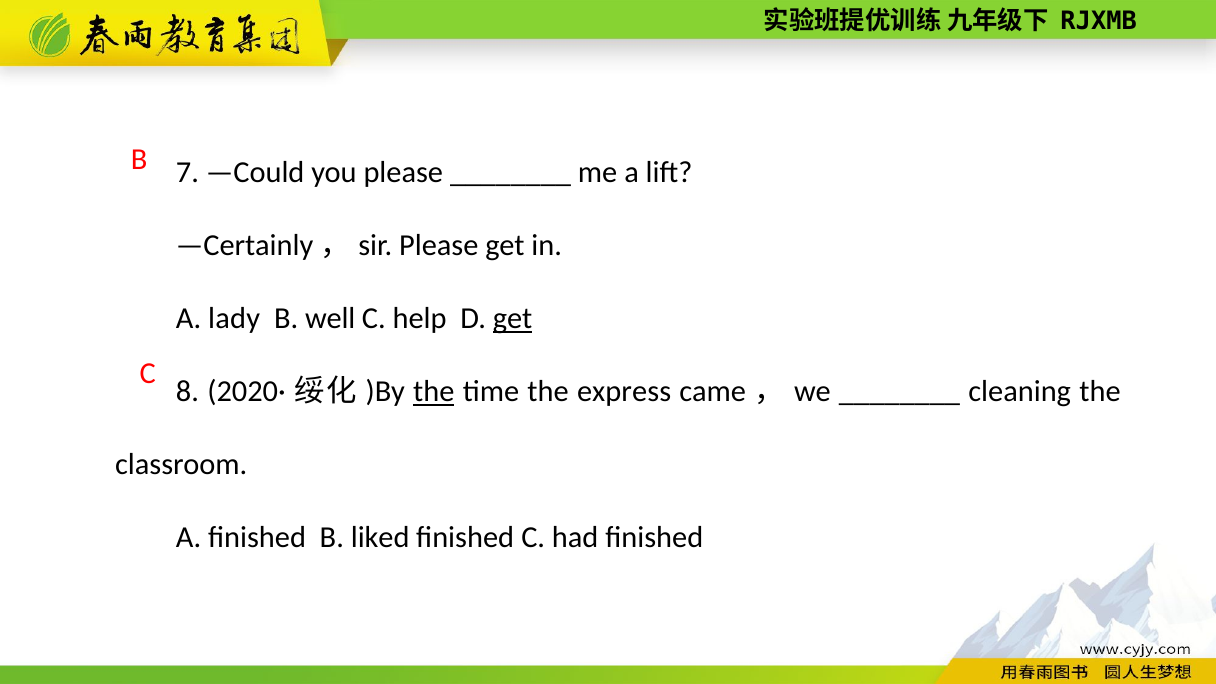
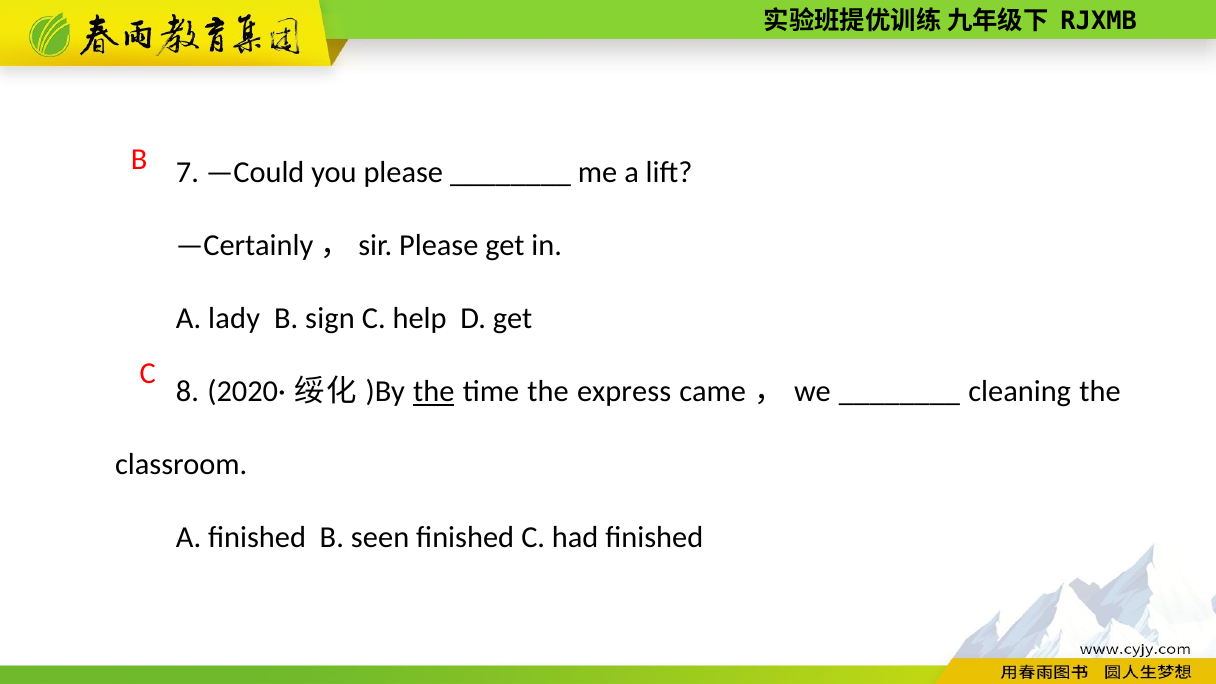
well: well -> sign
get at (513, 319) underline: present -> none
liked: liked -> seen
